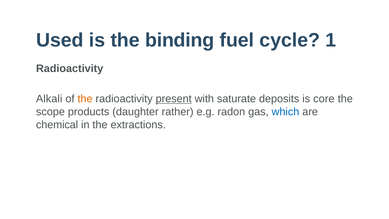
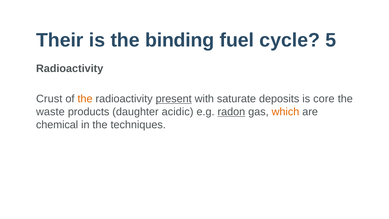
Used: Used -> Their
1: 1 -> 5
Alkali: Alkali -> Crust
scope: scope -> waste
rather: rather -> acidic
radon underline: none -> present
which colour: blue -> orange
extractions: extractions -> techniques
